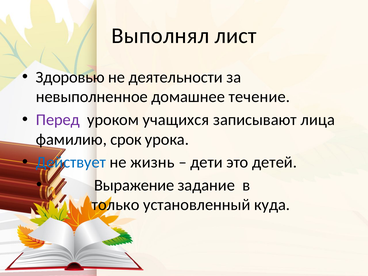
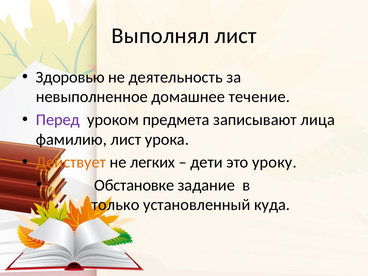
деятельности: деятельности -> деятельность
учащихся: учащихся -> предмета
фамилию срок: срок -> лист
Действует colour: blue -> orange
жизнь: жизнь -> легких
детей: детей -> уроку
Выражение: Выражение -> Обстановке
